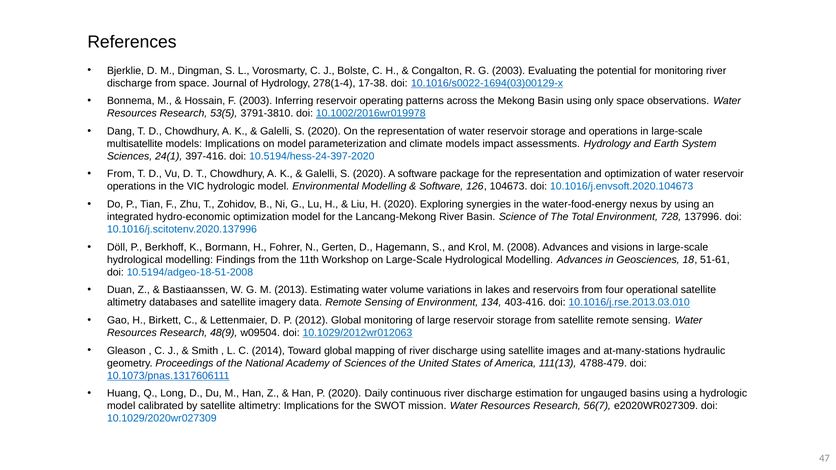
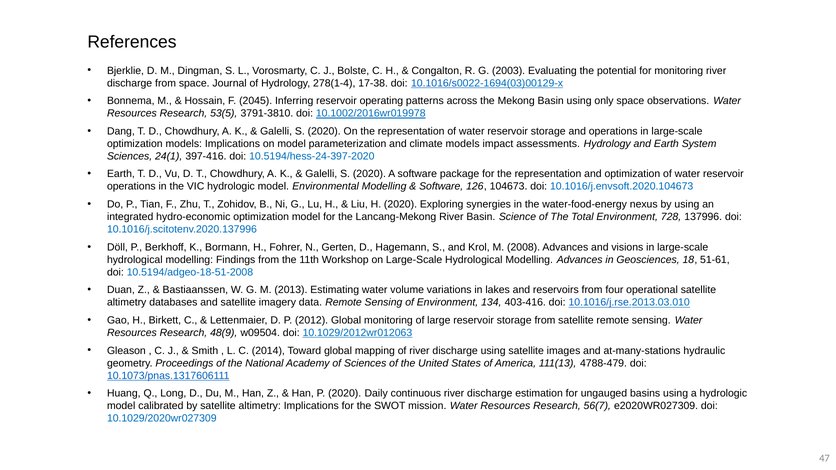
F 2003: 2003 -> 2045
multisatellite at (135, 144): multisatellite -> optimization
From at (121, 174): From -> Earth
